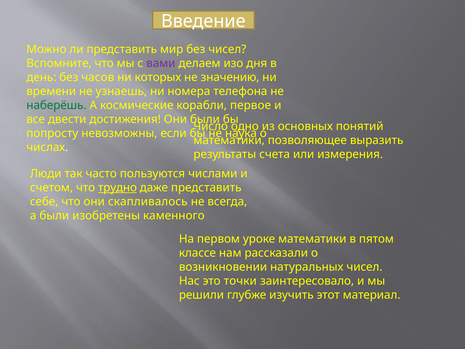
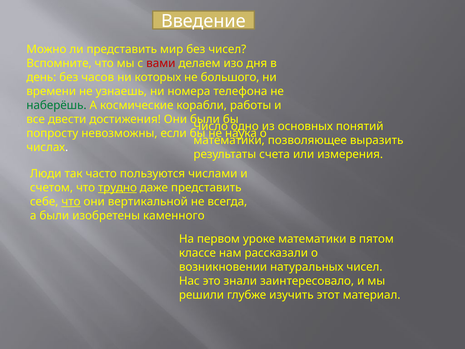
вами colour: purple -> red
значению: значению -> большого
первое: первое -> работы
что at (71, 201) underline: none -> present
скапливалось: скапливалось -> вертикальной
точки: точки -> знали
